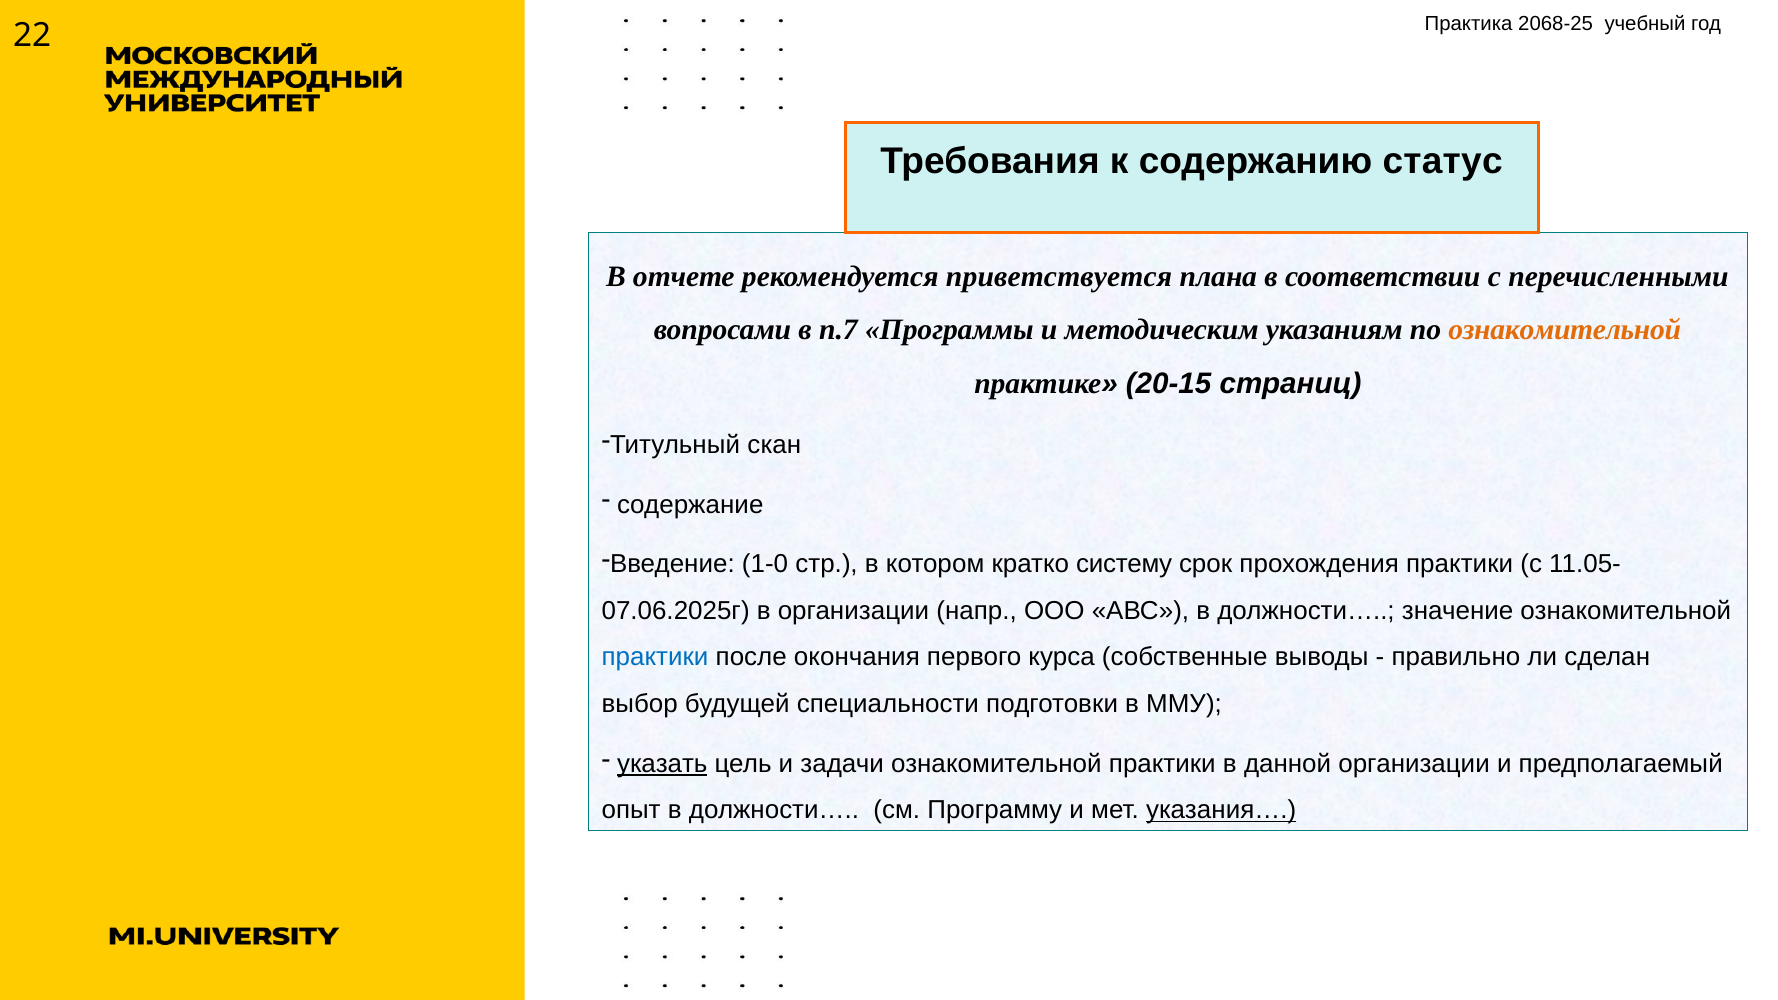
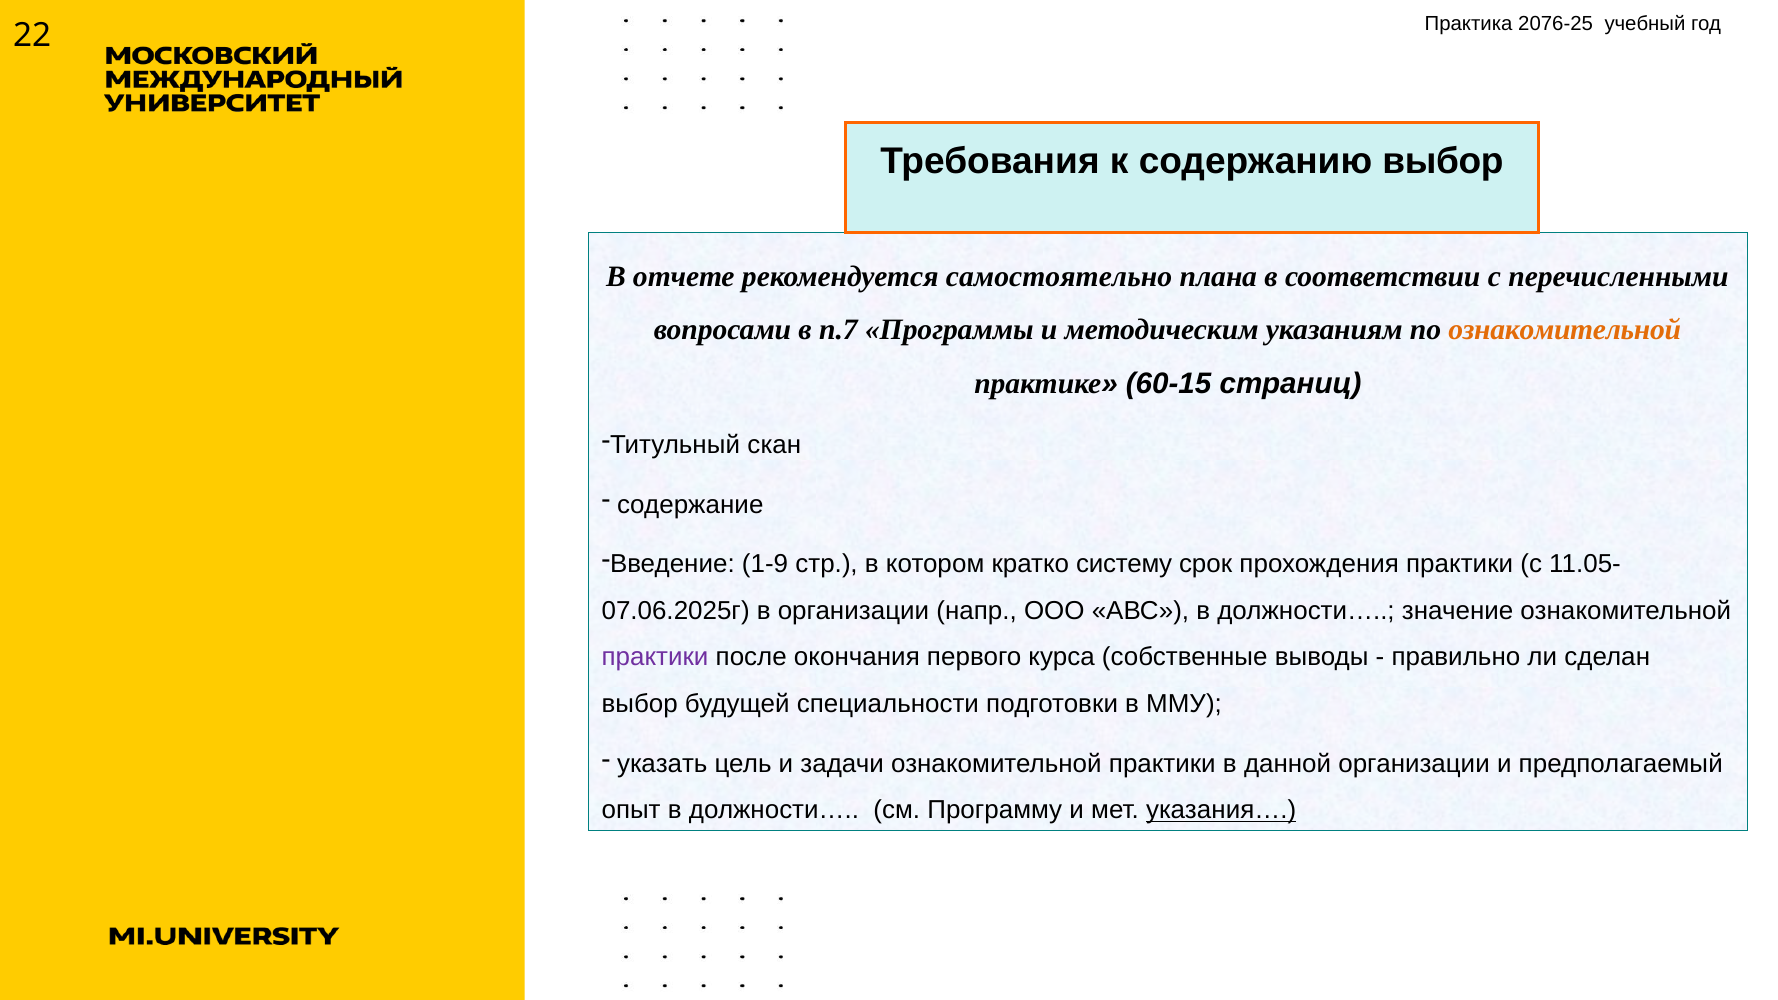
2068-25: 2068-25 -> 2076-25
содержанию статус: статус -> выбор
приветствуется: приветствуется -> самостоятельно
20-15: 20-15 -> 60-15
1-0: 1-0 -> 1-9
практики at (655, 658) colour: blue -> purple
указать underline: present -> none
